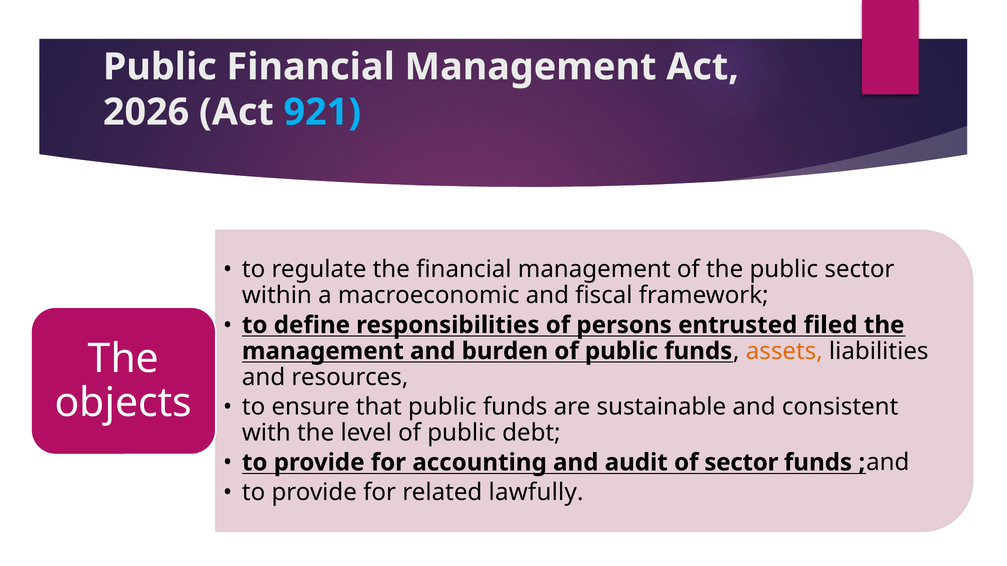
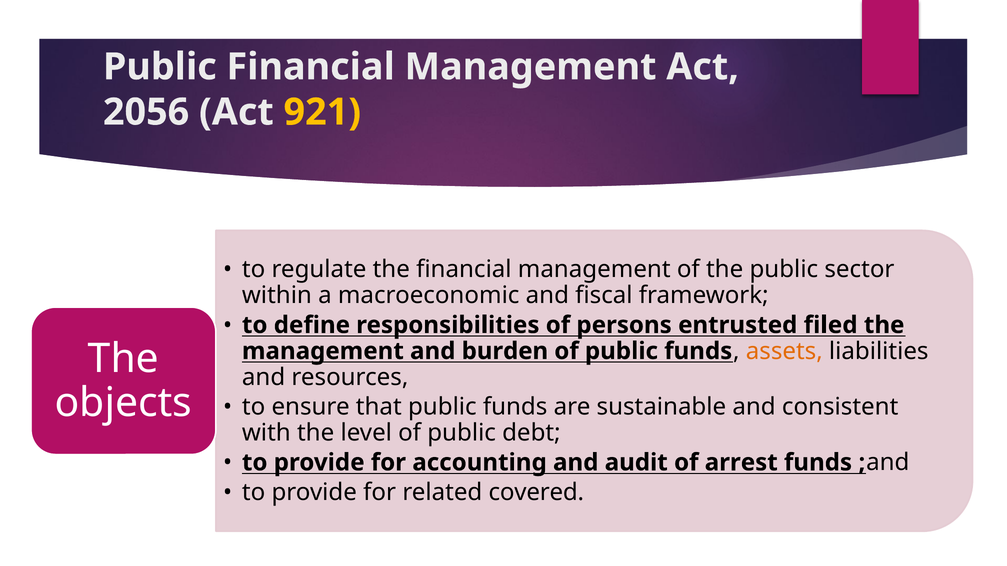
2026: 2026 -> 2056
921 colour: light blue -> yellow
of sector: sector -> arrest
lawfully: lawfully -> covered
